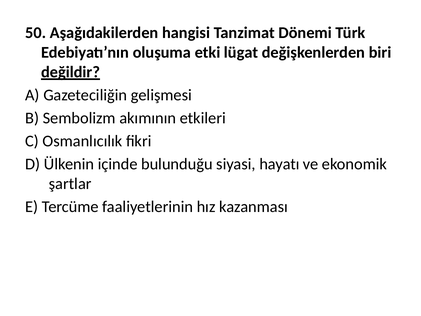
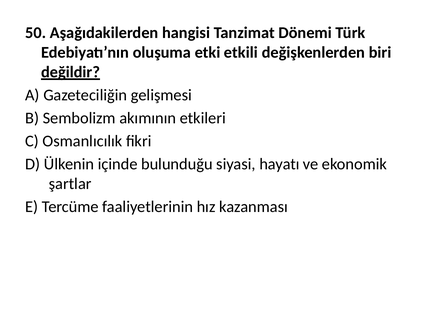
lügat: lügat -> etkili
